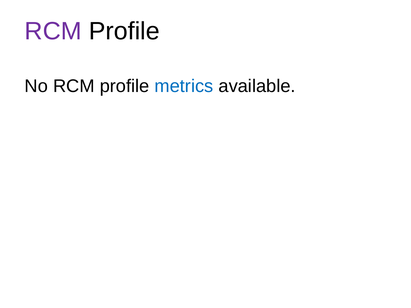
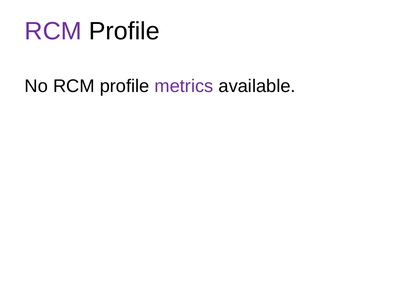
metrics colour: blue -> purple
